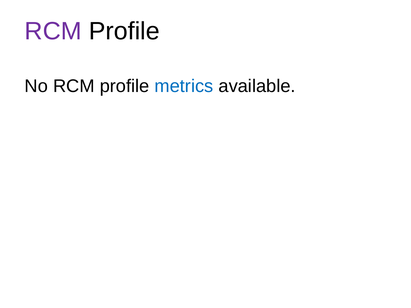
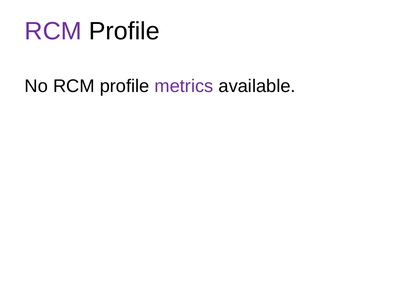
metrics colour: blue -> purple
